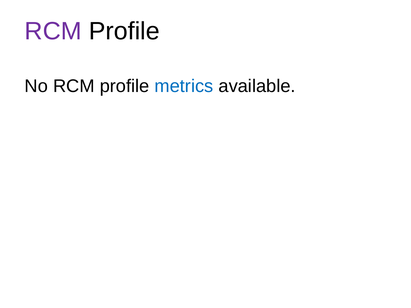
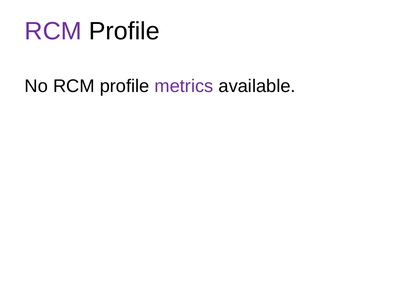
metrics colour: blue -> purple
